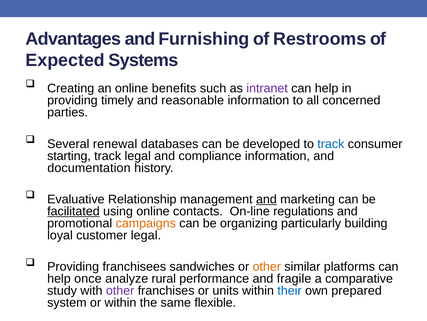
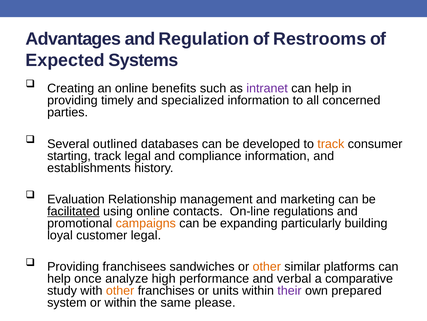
Furnishing: Furnishing -> Regulation
reasonable: reasonable -> specialized
renewal: renewal -> outlined
track at (331, 144) colour: blue -> orange
documentation: documentation -> establishments
Evaluative: Evaluative -> Evaluation
and at (266, 199) underline: present -> none
organizing: organizing -> expanding
rural: rural -> high
fragile: fragile -> verbal
other at (120, 290) colour: purple -> orange
their colour: blue -> purple
flexible: flexible -> please
